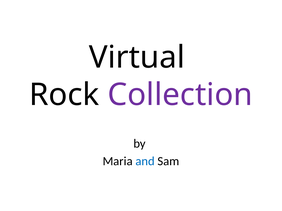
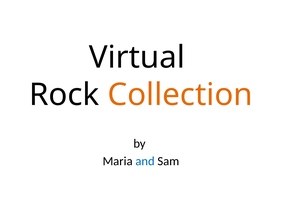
Collection colour: purple -> orange
